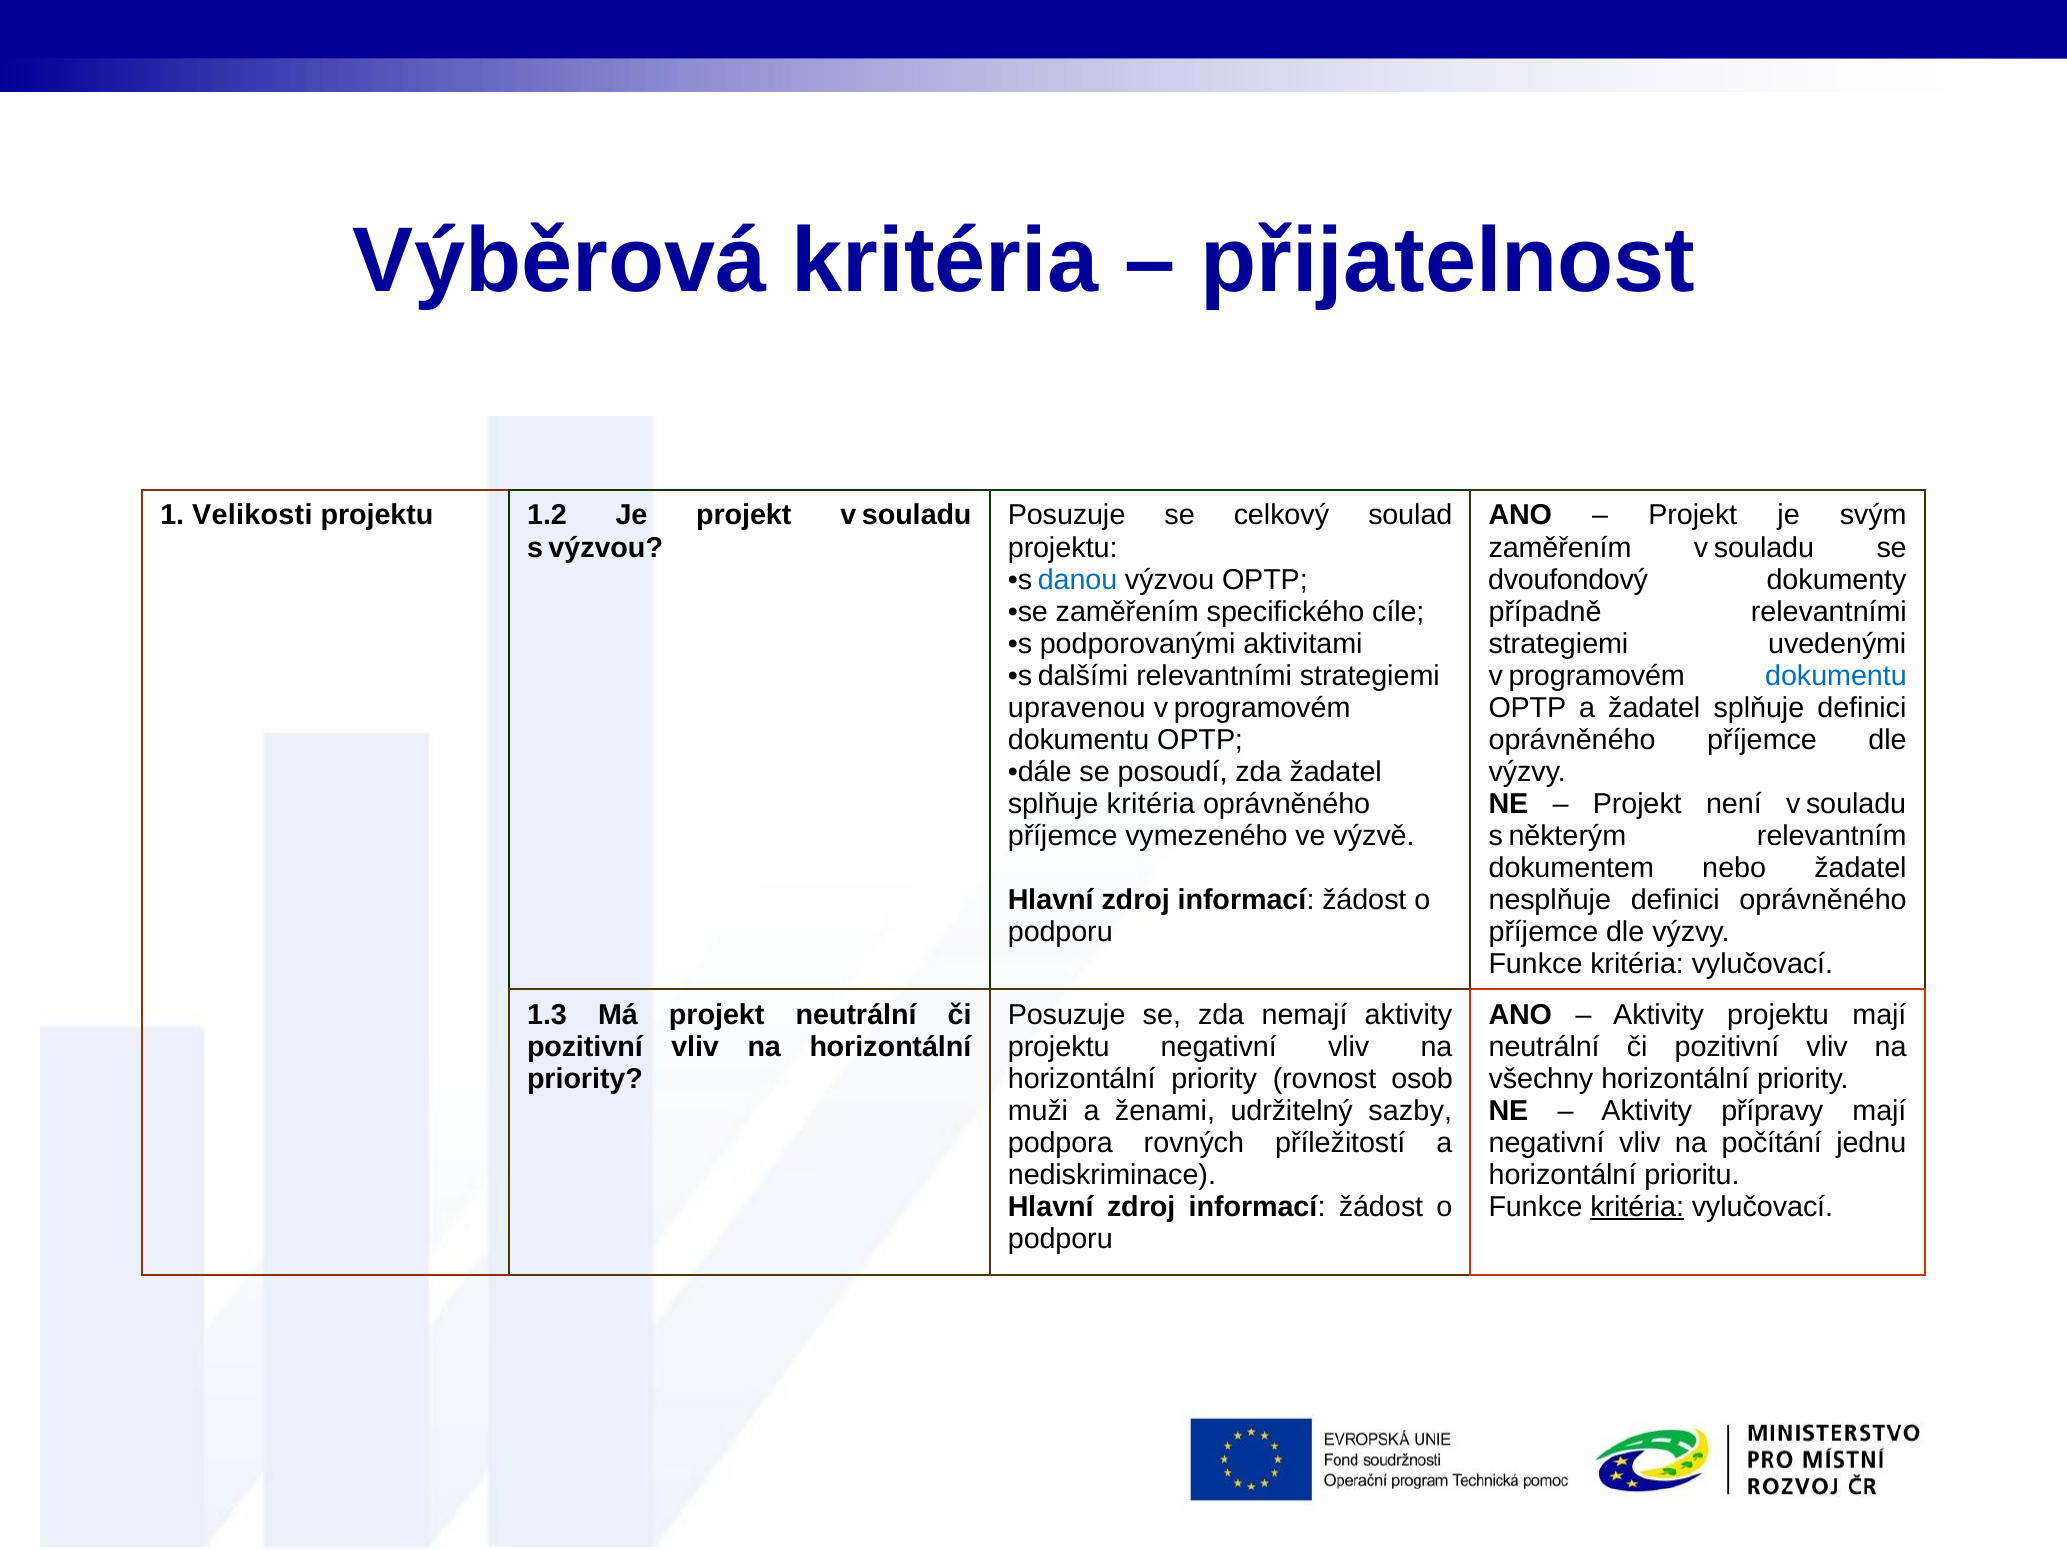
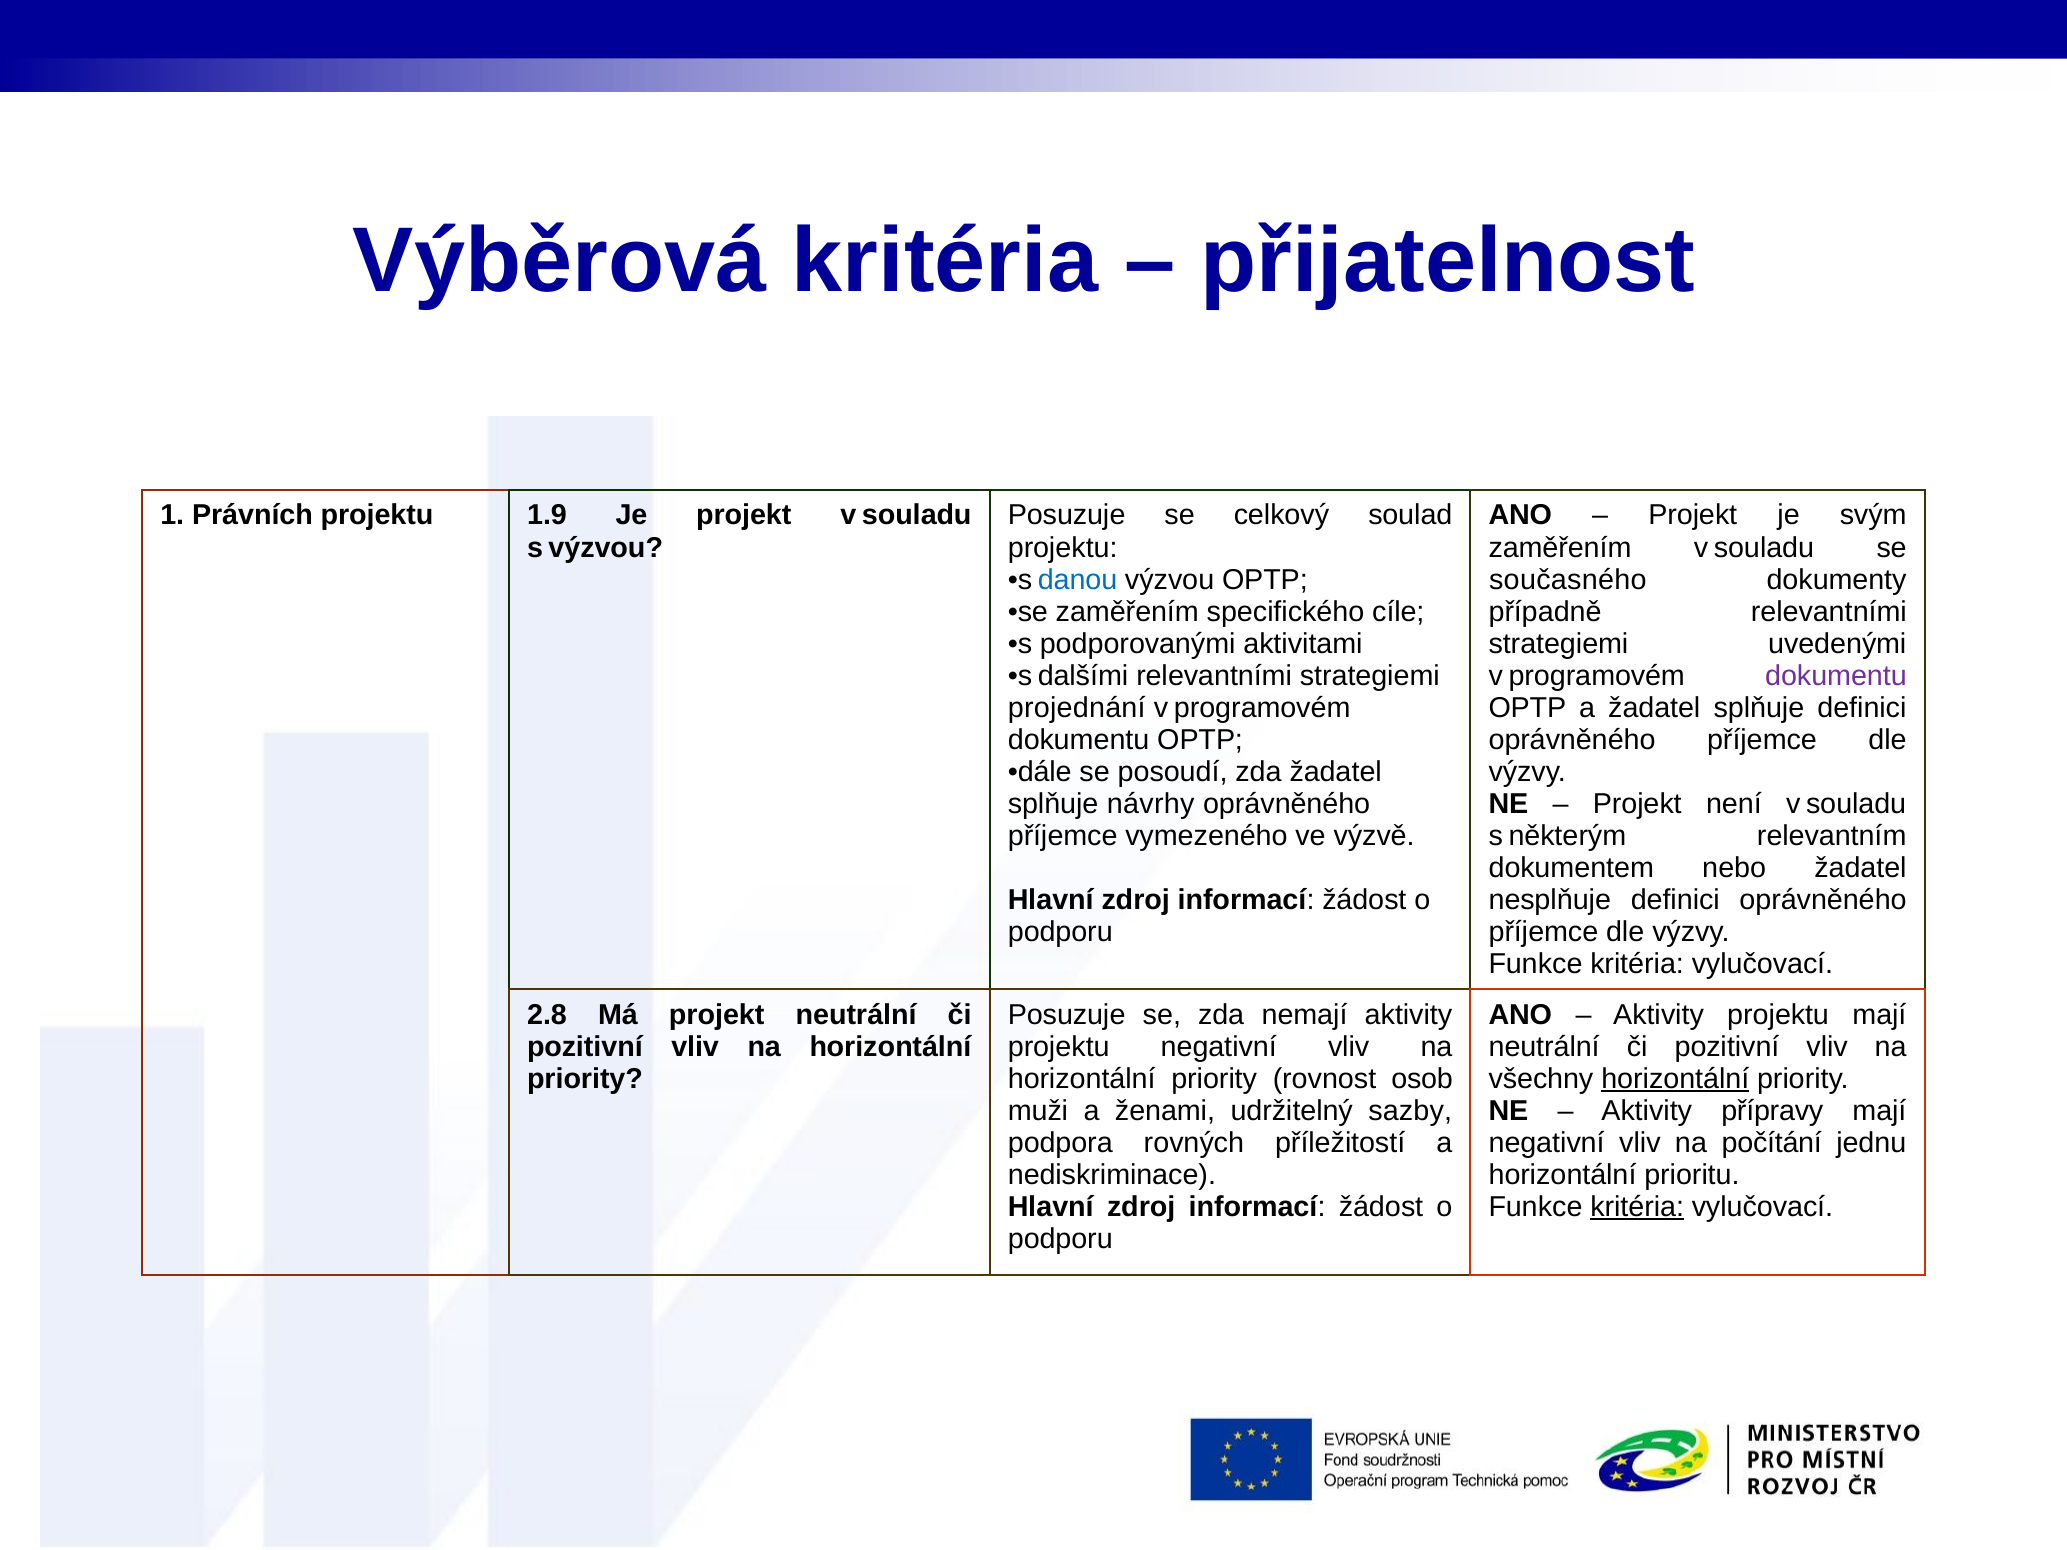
Velikosti: Velikosti -> Právních
1.2: 1.2 -> 1.9
dvoufondový: dvoufondový -> současného
dokumentu at (1836, 676) colour: blue -> purple
upravenou: upravenou -> projednání
splňuje kritéria: kritéria -> návrhy
1.3: 1.3 -> 2.8
horizontální at (1675, 1079) underline: none -> present
